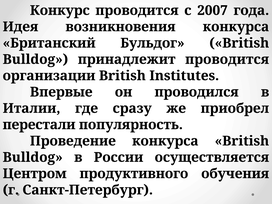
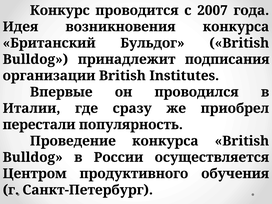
принадлежит проводится: проводится -> подписания
